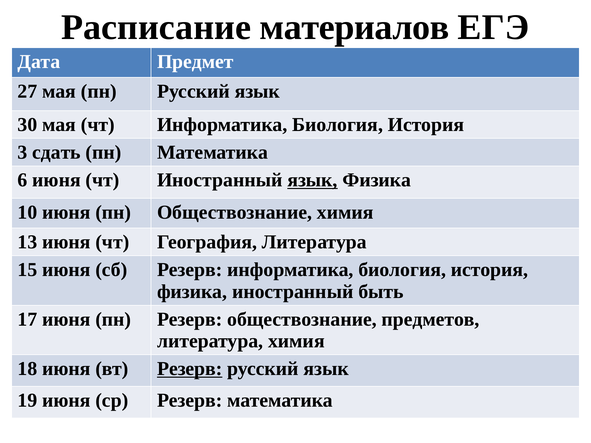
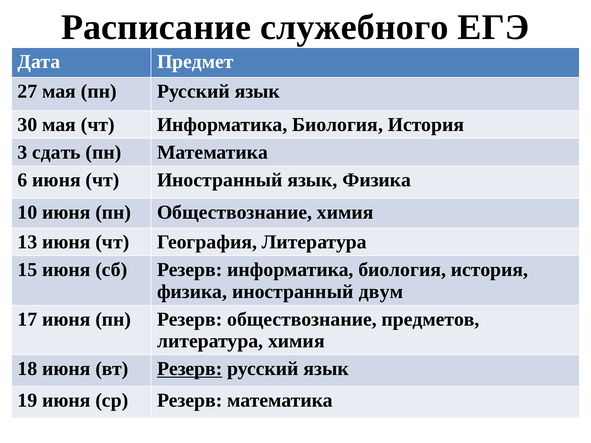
материалов: материалов -> служебного
язык at (312, 180) underline: present -> none
быть: быть -> двум
